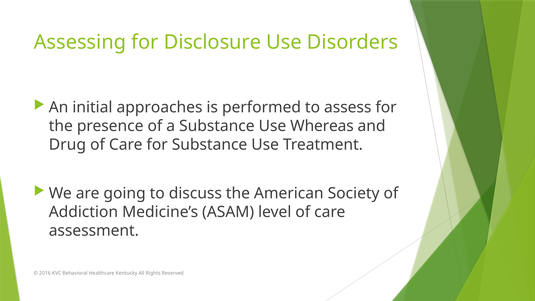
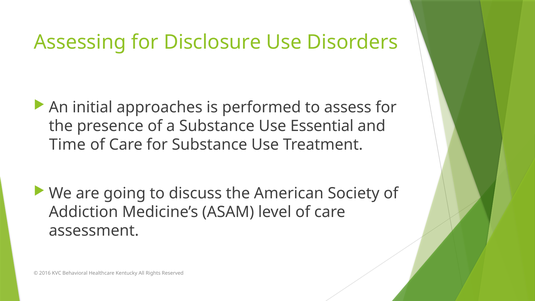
Whereas: Whereas -> Essential
Drug: Drug -> Time
